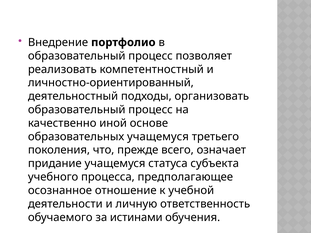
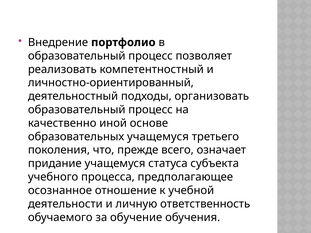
истинами: истинами -> обучение
